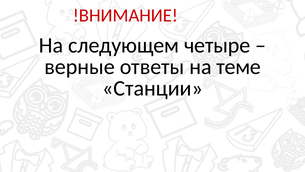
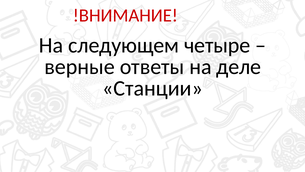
теме: теме -> деле
